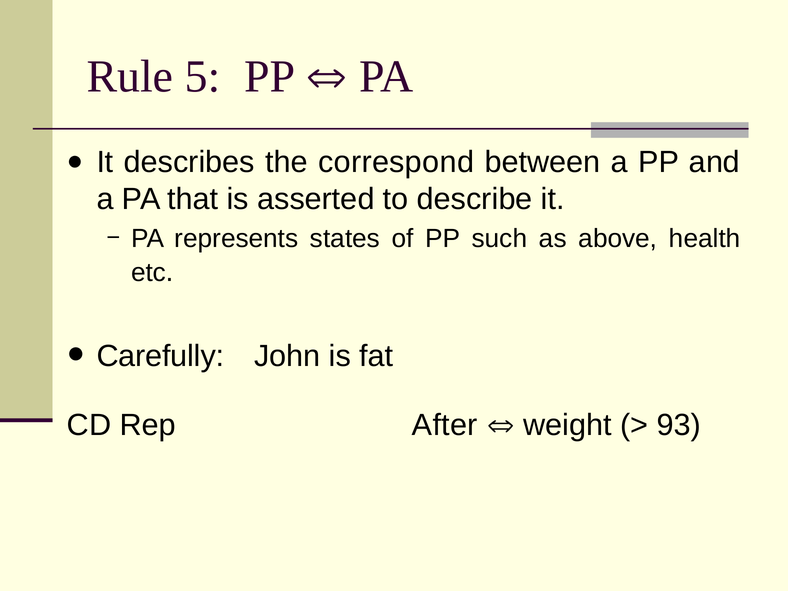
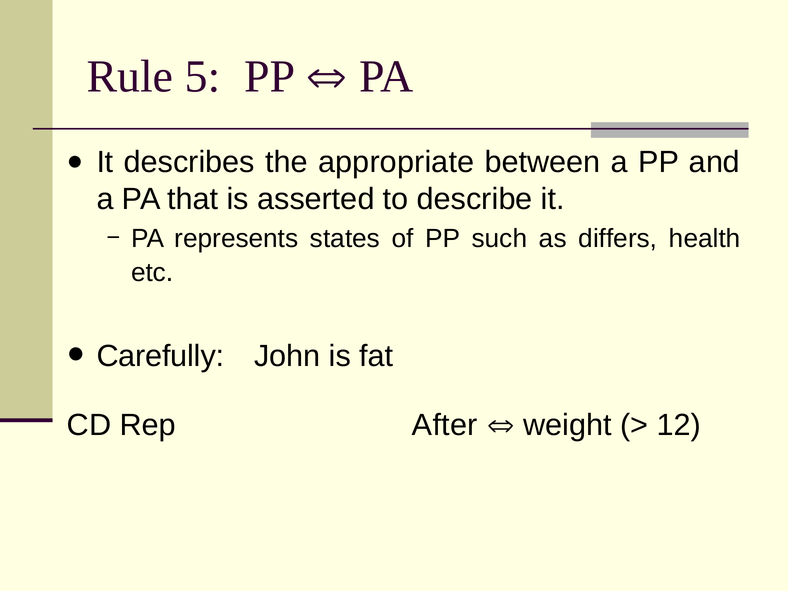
correspond: correspond -> appropriate
above: above -> differs
93: 93 -> 12
